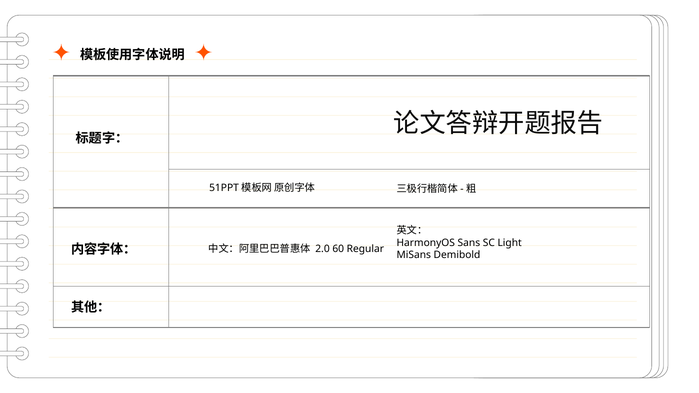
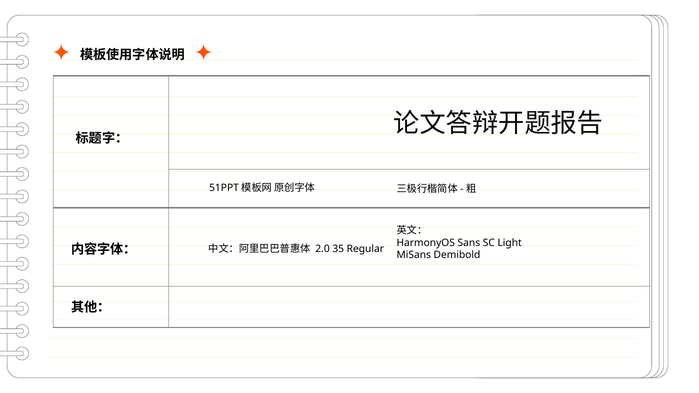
60: 60 -> 35
